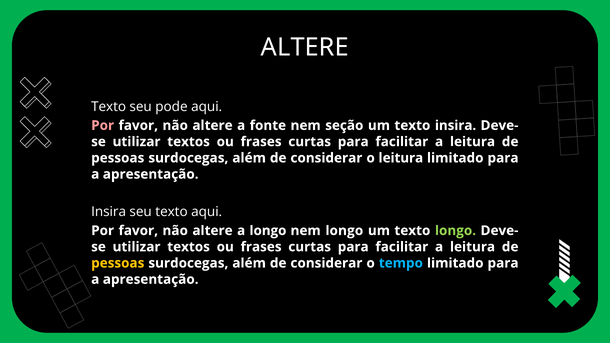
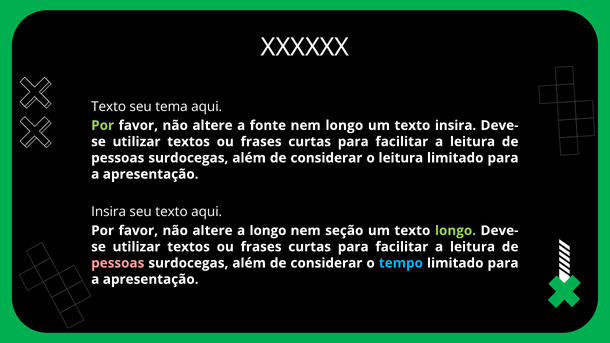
ALTERE at (305, 48): ALTERE -> XXXXXX
pode: pode -> tema
Por at (103, 125) colour: pink -> light green
nem seção: seção -> longo
nem longo: longo -> seção
pessoas at (118, 263) colour: yellow -> pink
